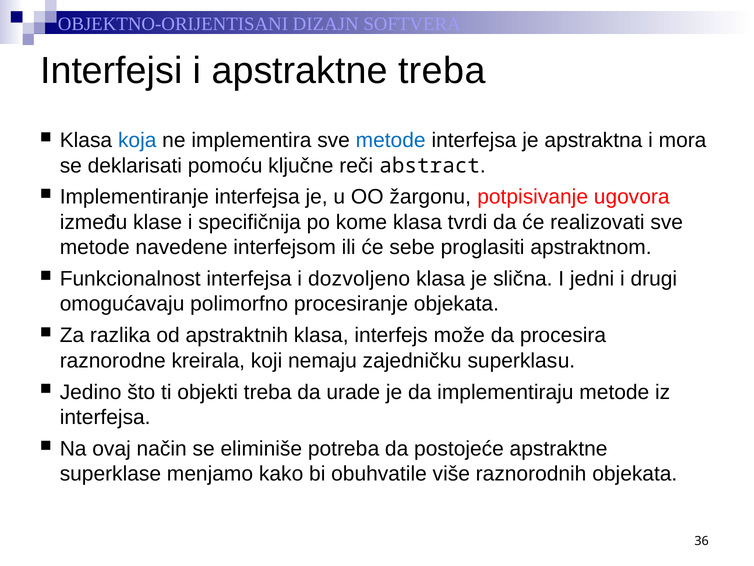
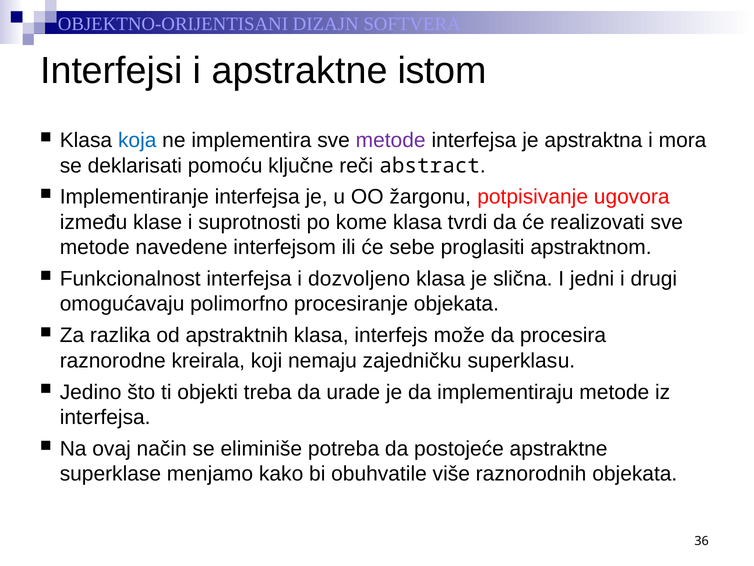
apstraktne treba: treba -> istom
metode at (391, 140) colour: blue -> purple
specifičnija: specifičnija -> suprotnosti
